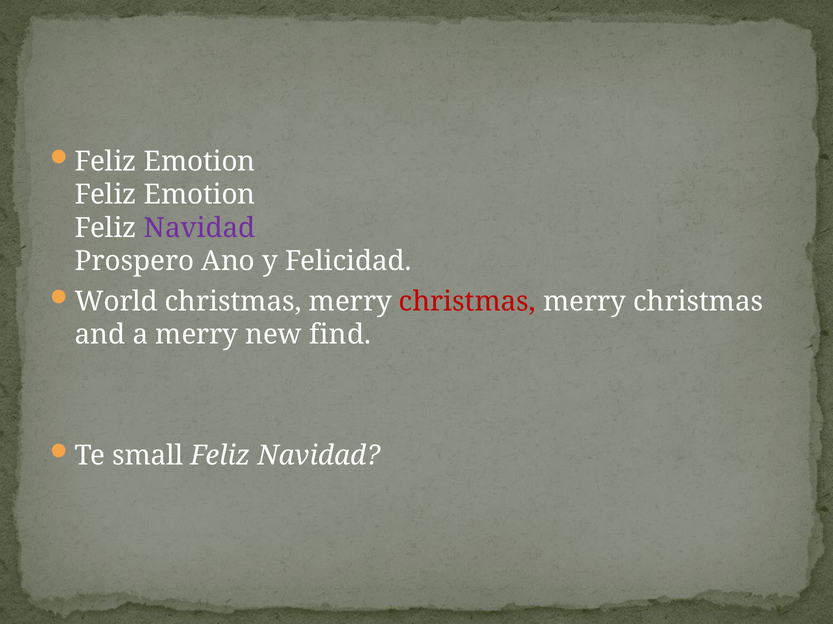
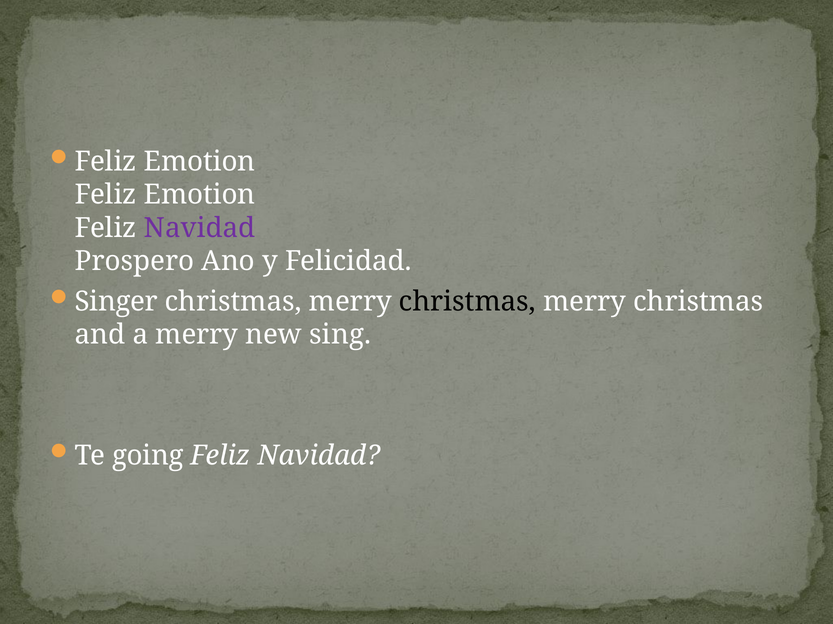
World: World -> Singer
christmas at (467, 302) colour: red -> black
find: find -> sing
small: small -> going
